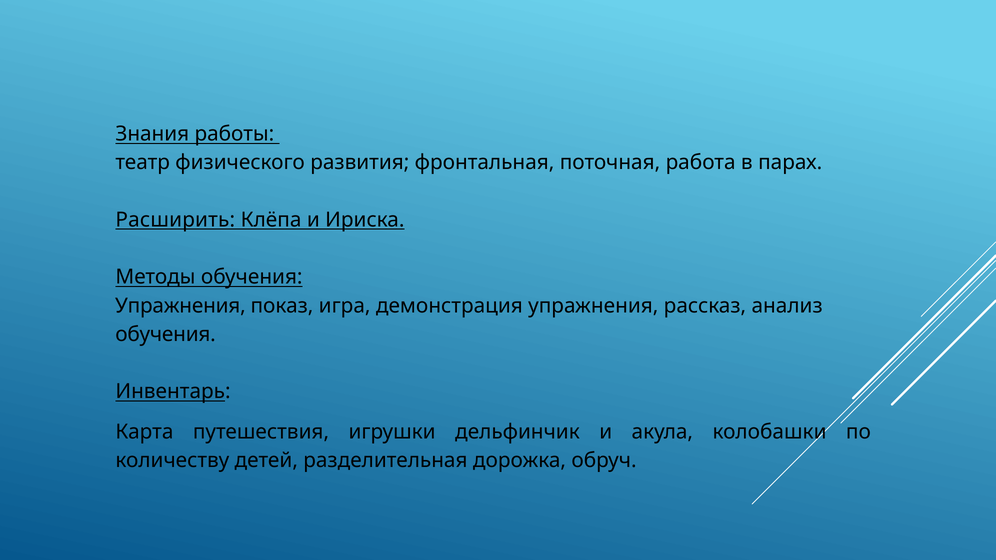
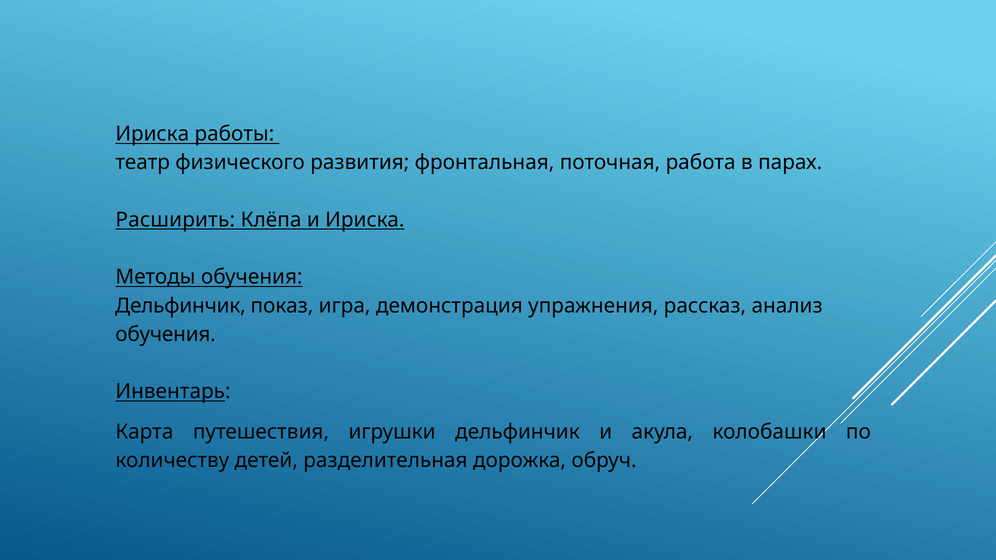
Знания at (152, 134): Знания -> Ириска
Упражнения at (180, 306): Упражнения -> Дельфинчик
